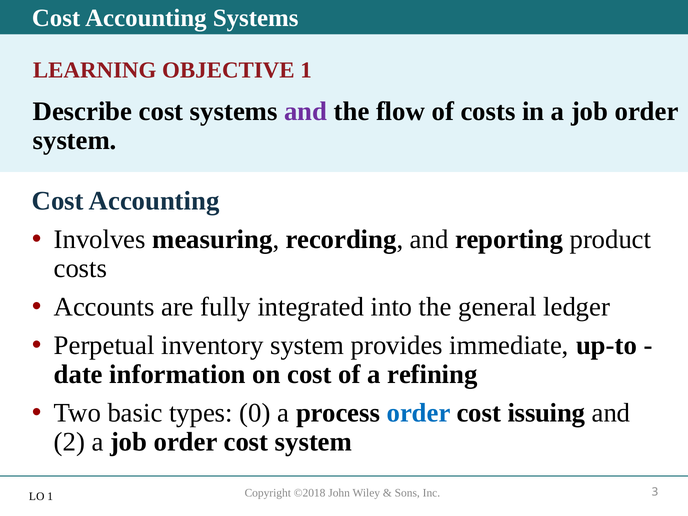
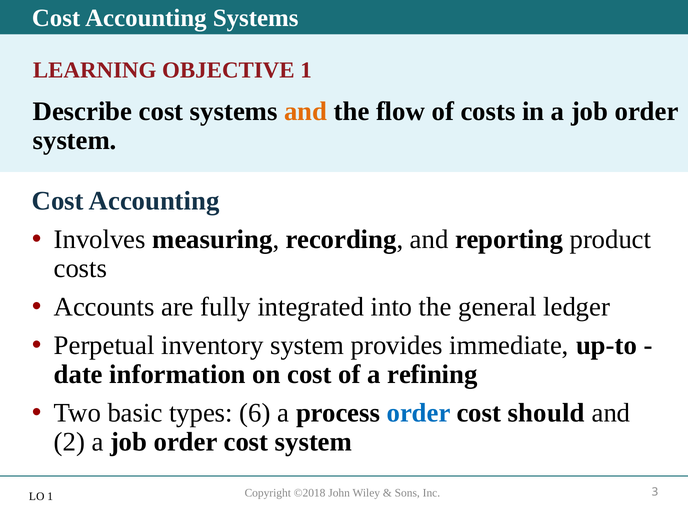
and at (306, 112) colour: purple -> orange
0: 0 -> 6
issuing: issuing -> should
